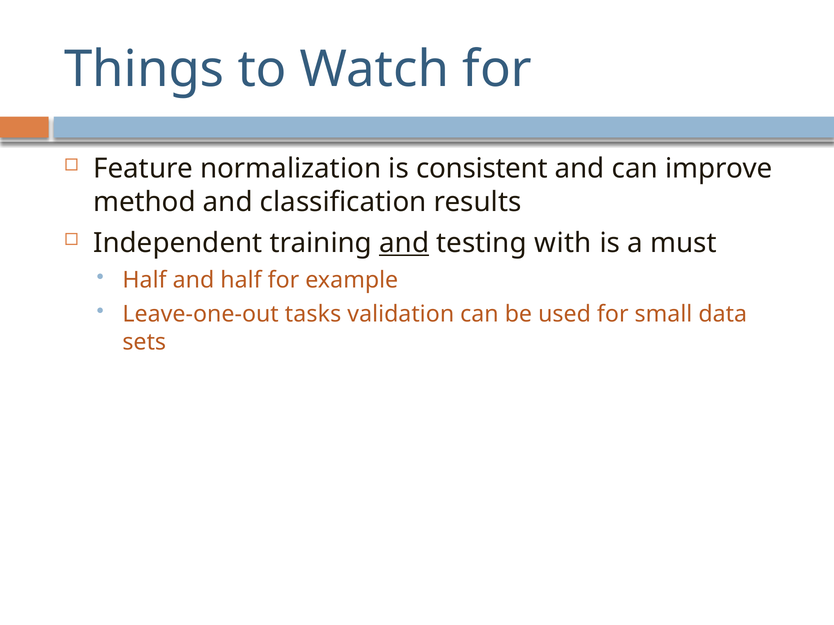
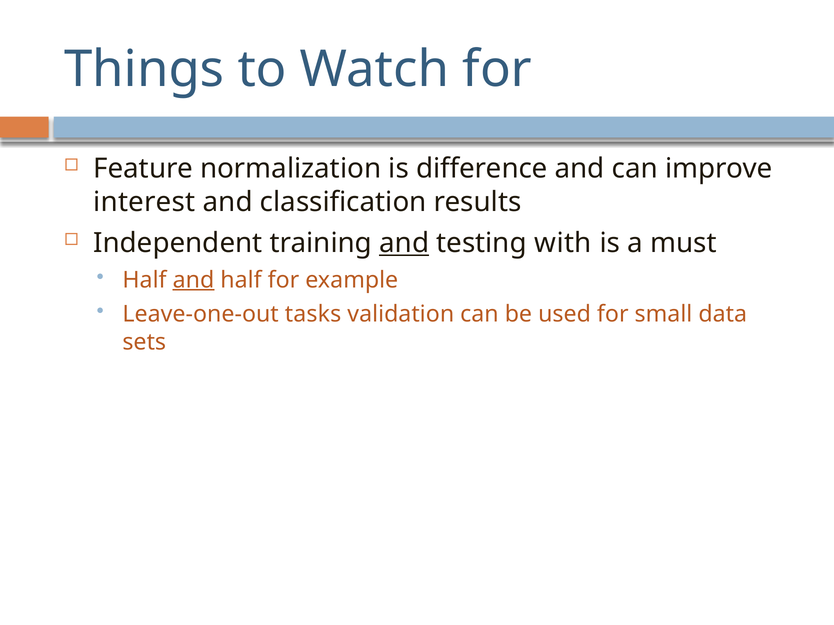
consistent: consistent -> difference
method: method -> interest
and at (193, 280) underline: none -> present
